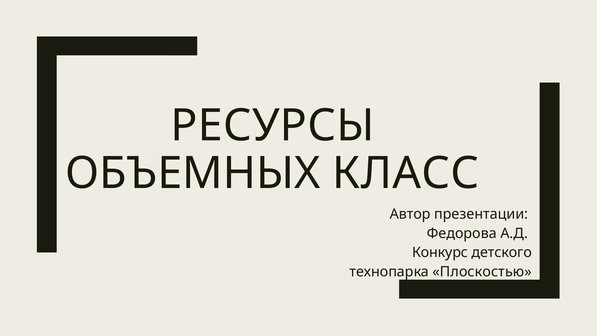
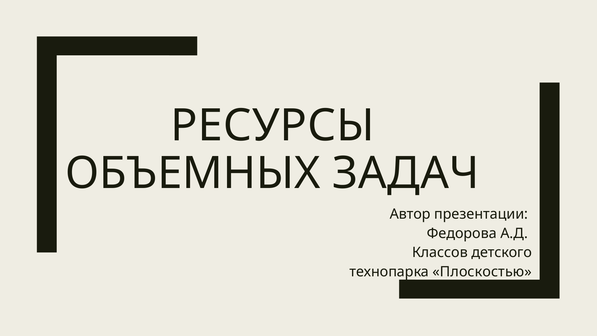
КЛАСС: КЛАСС -> ЗАДАЧ
Конкурс: Конкурс -> Классов
